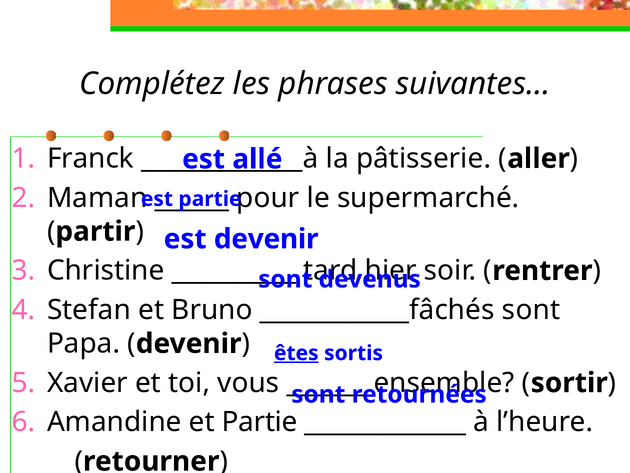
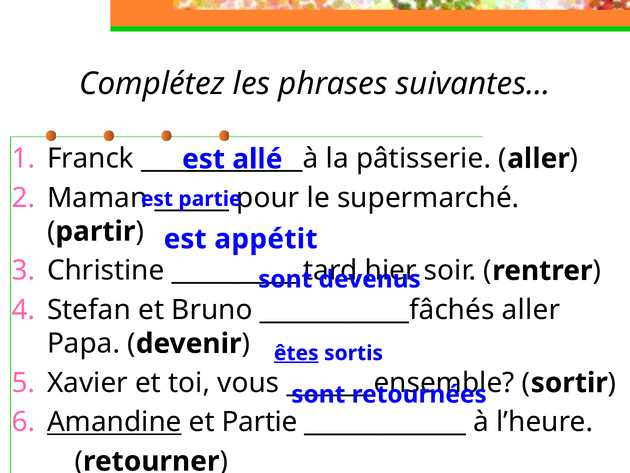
est devenir: devenir -> appétit
____________fâchés sont: sont -> aller
Amandine underline: none -> present
